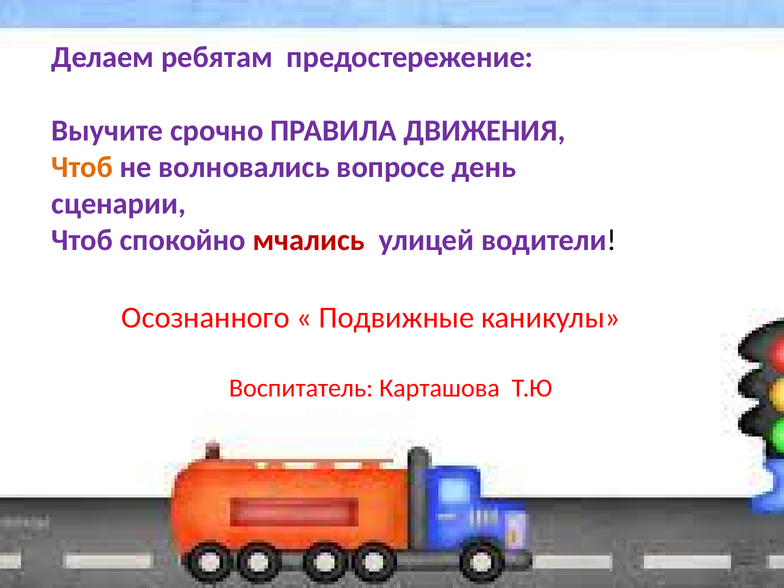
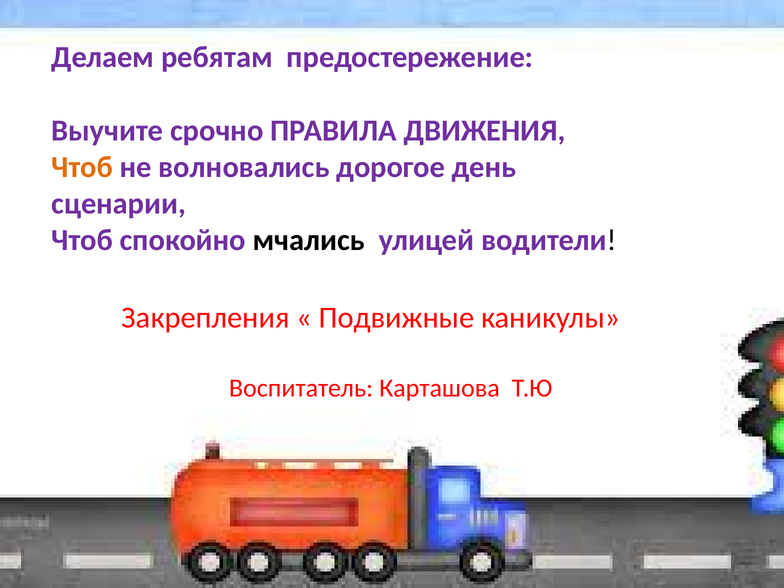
вопросе: вопросе -> дорогое
мчались colour: red -> black
Осознанного: Осознанного -> Закрепления
